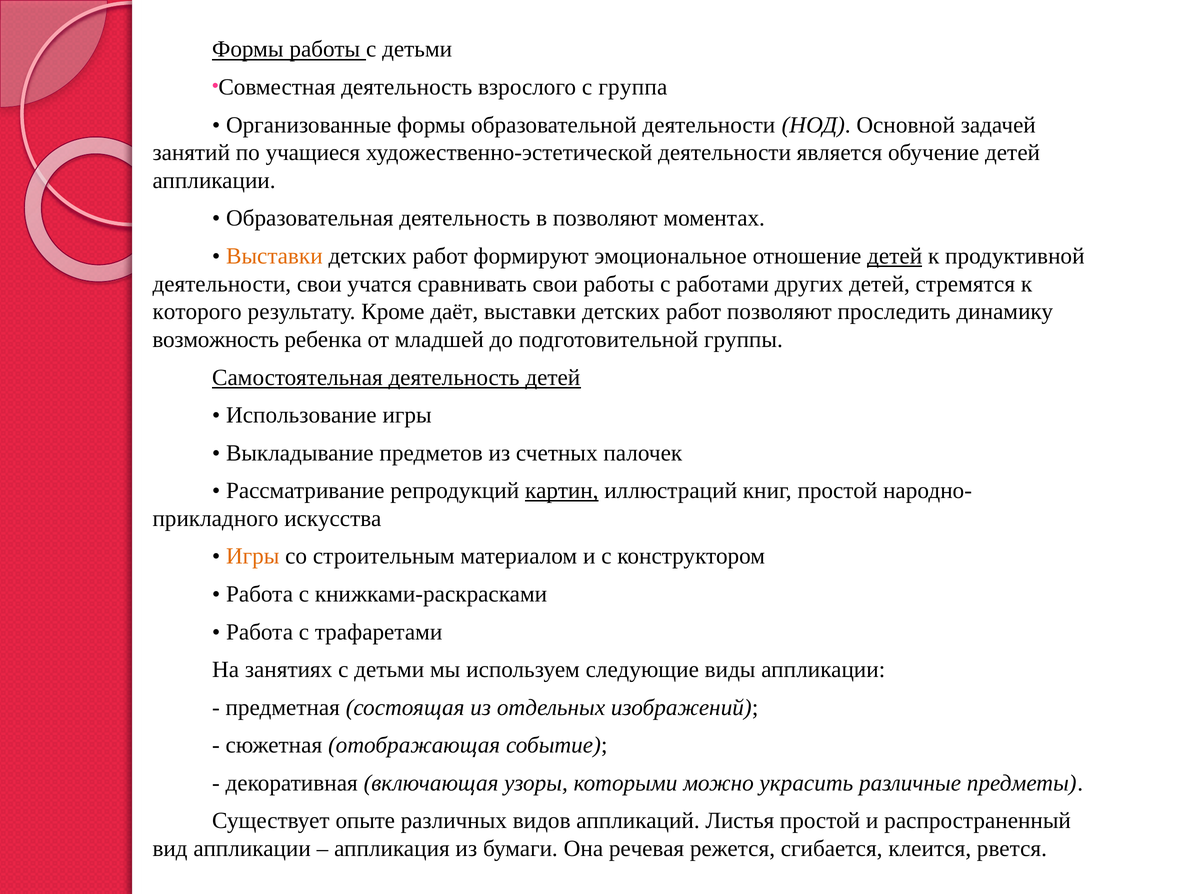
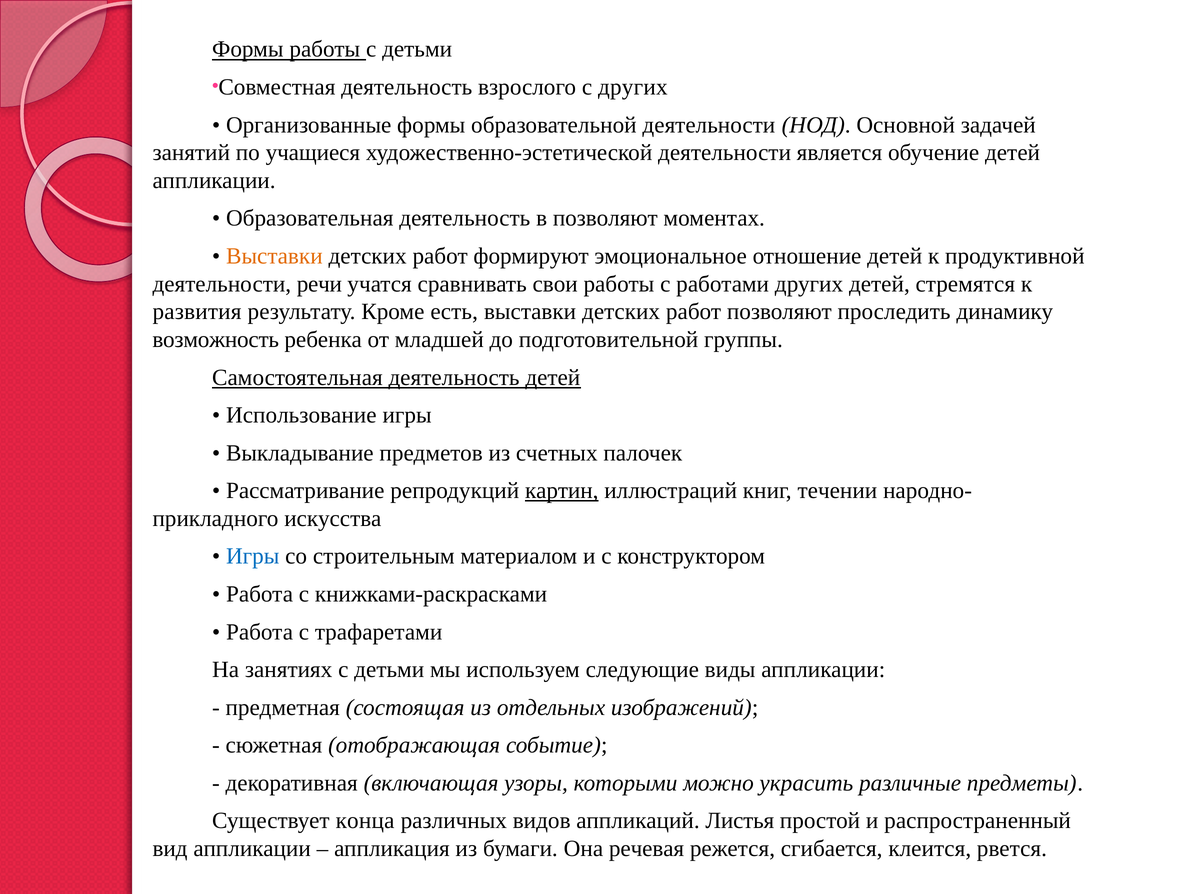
с группа: группа -> других
детей at (895, 256) underline: present -> none
деятельности свои: свои -> речи
которого: которого -> развития
даёт: даёт -> есть
книг простой: простой -> течении
Игры at (253, 556) colour: orange -> blue
опыте: опыте -> конца
